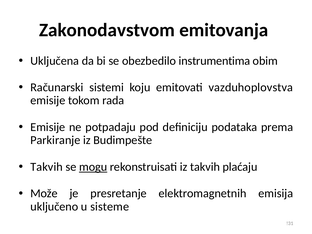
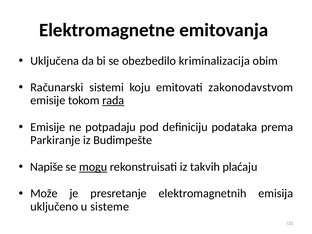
Zakonodavstvom: Zakonodavstvom -> Elektromagnetne
instrumentima: instrumentima -> kriminalizacija
vazduhoplovstva: vazduhoplovstva -> zakonodavstvom
rada underline: none -> present
Takvih at (47, 167): Takvih -> Napiše
